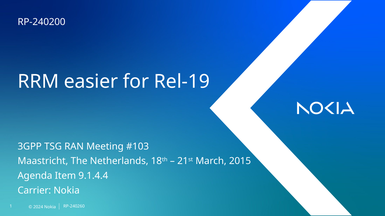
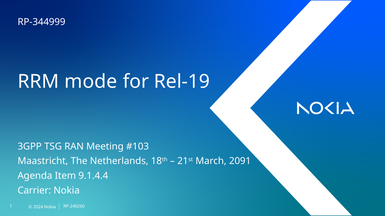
RP-240200: RP-240200 -> RP-344999
easier: easier -> mode
2015: 2015 -> 2091
